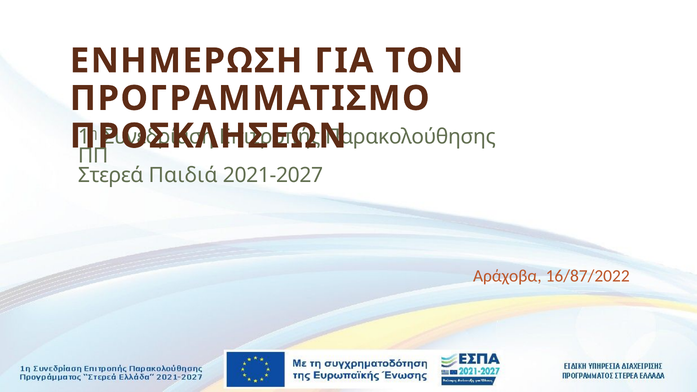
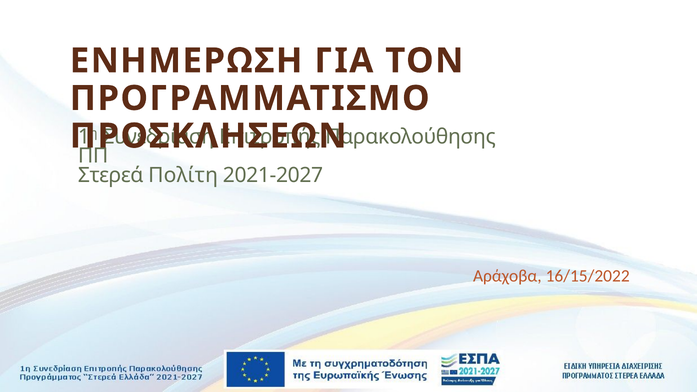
Παιδιά: Παιδιά -> Πολίτη
16/87/2022: 16/87/2022 -> 16/15/2022
